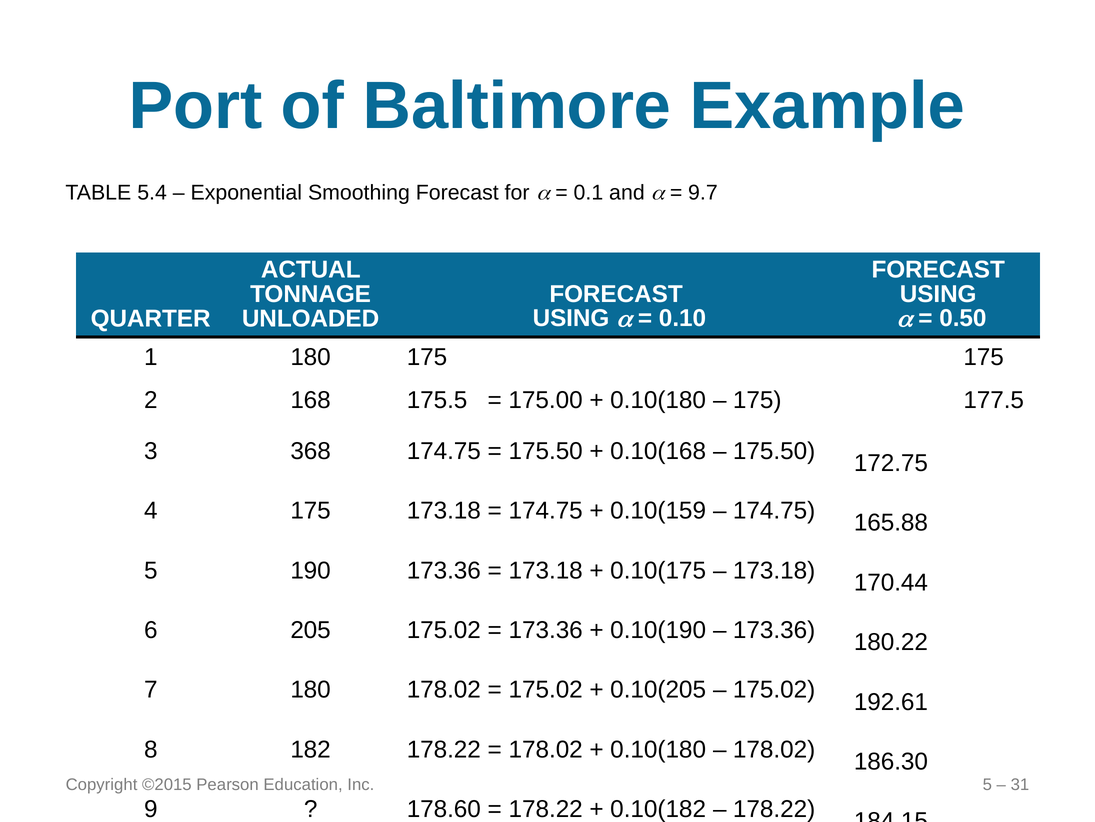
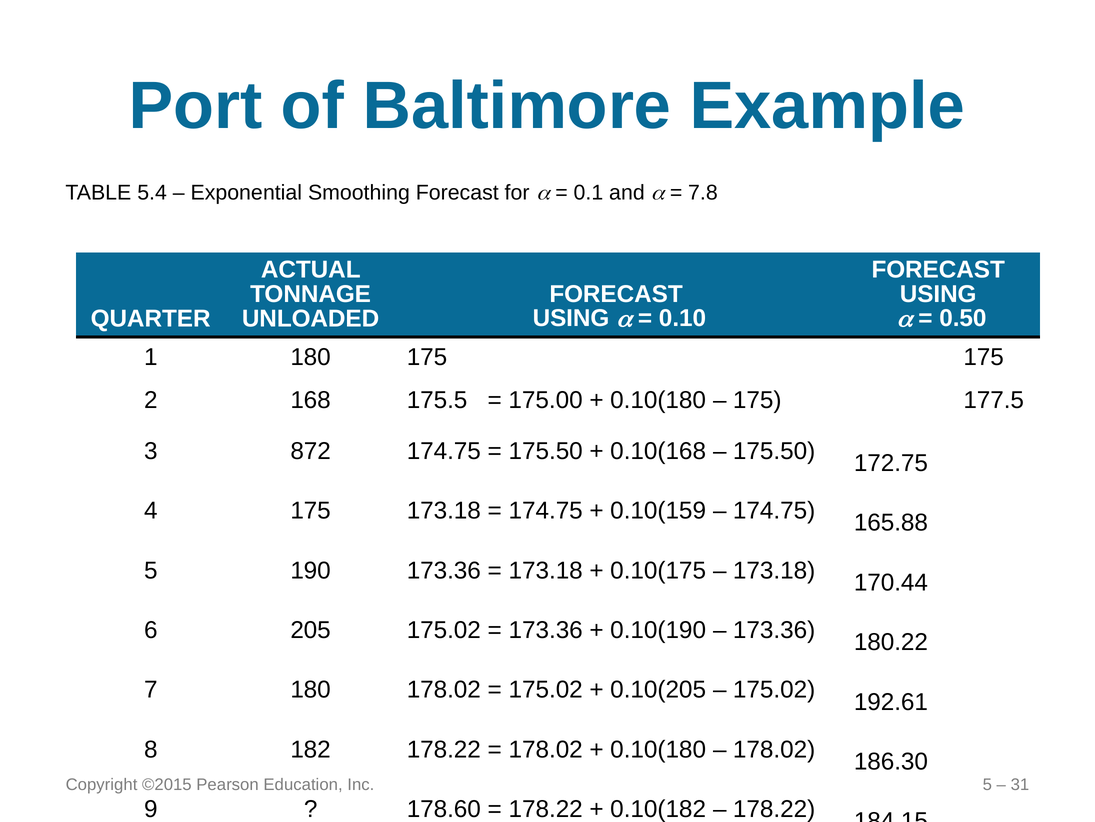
9.7: 9.7 -> 7.8
368: 368 -> 872
